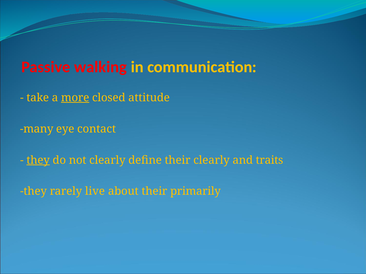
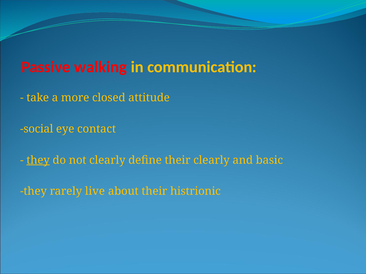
more underline: present -> none
many: many -> social
traits: traits -> basic
primarily: primarily -> histrionic
